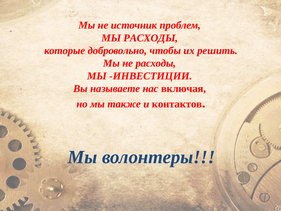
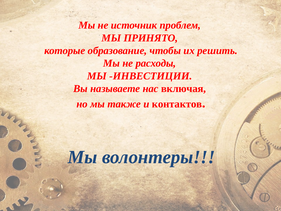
МЫ РАСХОДЫ: РАСХОДЫ -> ПРИНЯТО
добровольно: добровольно -> образование
